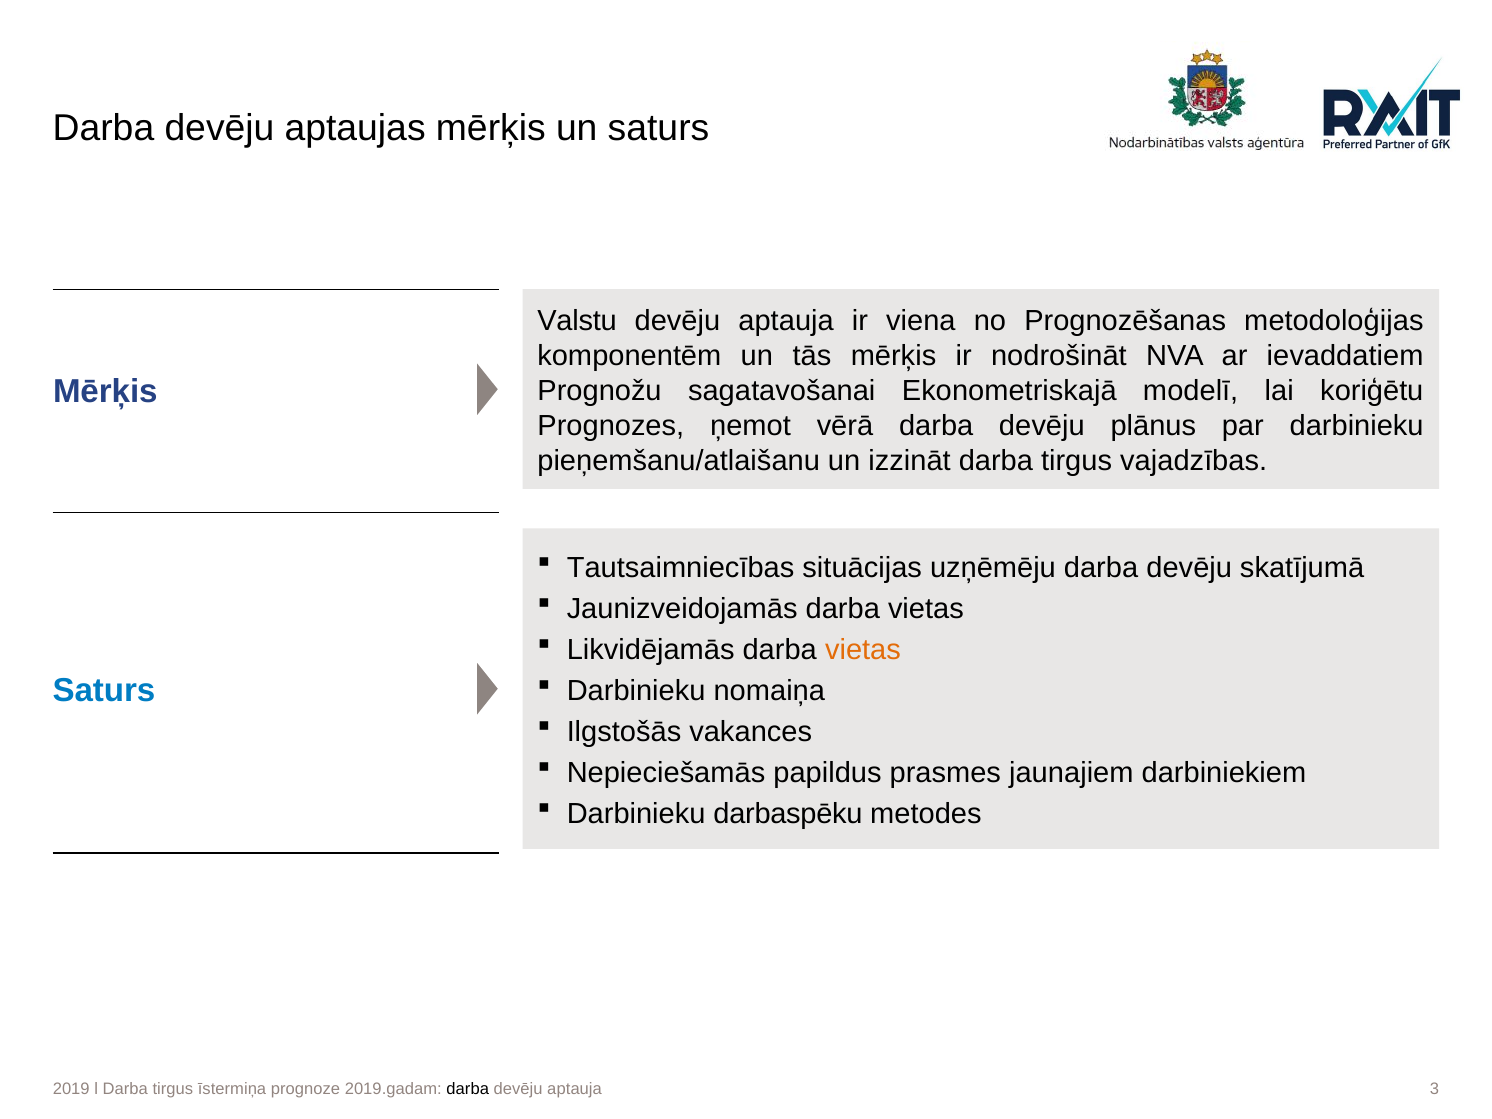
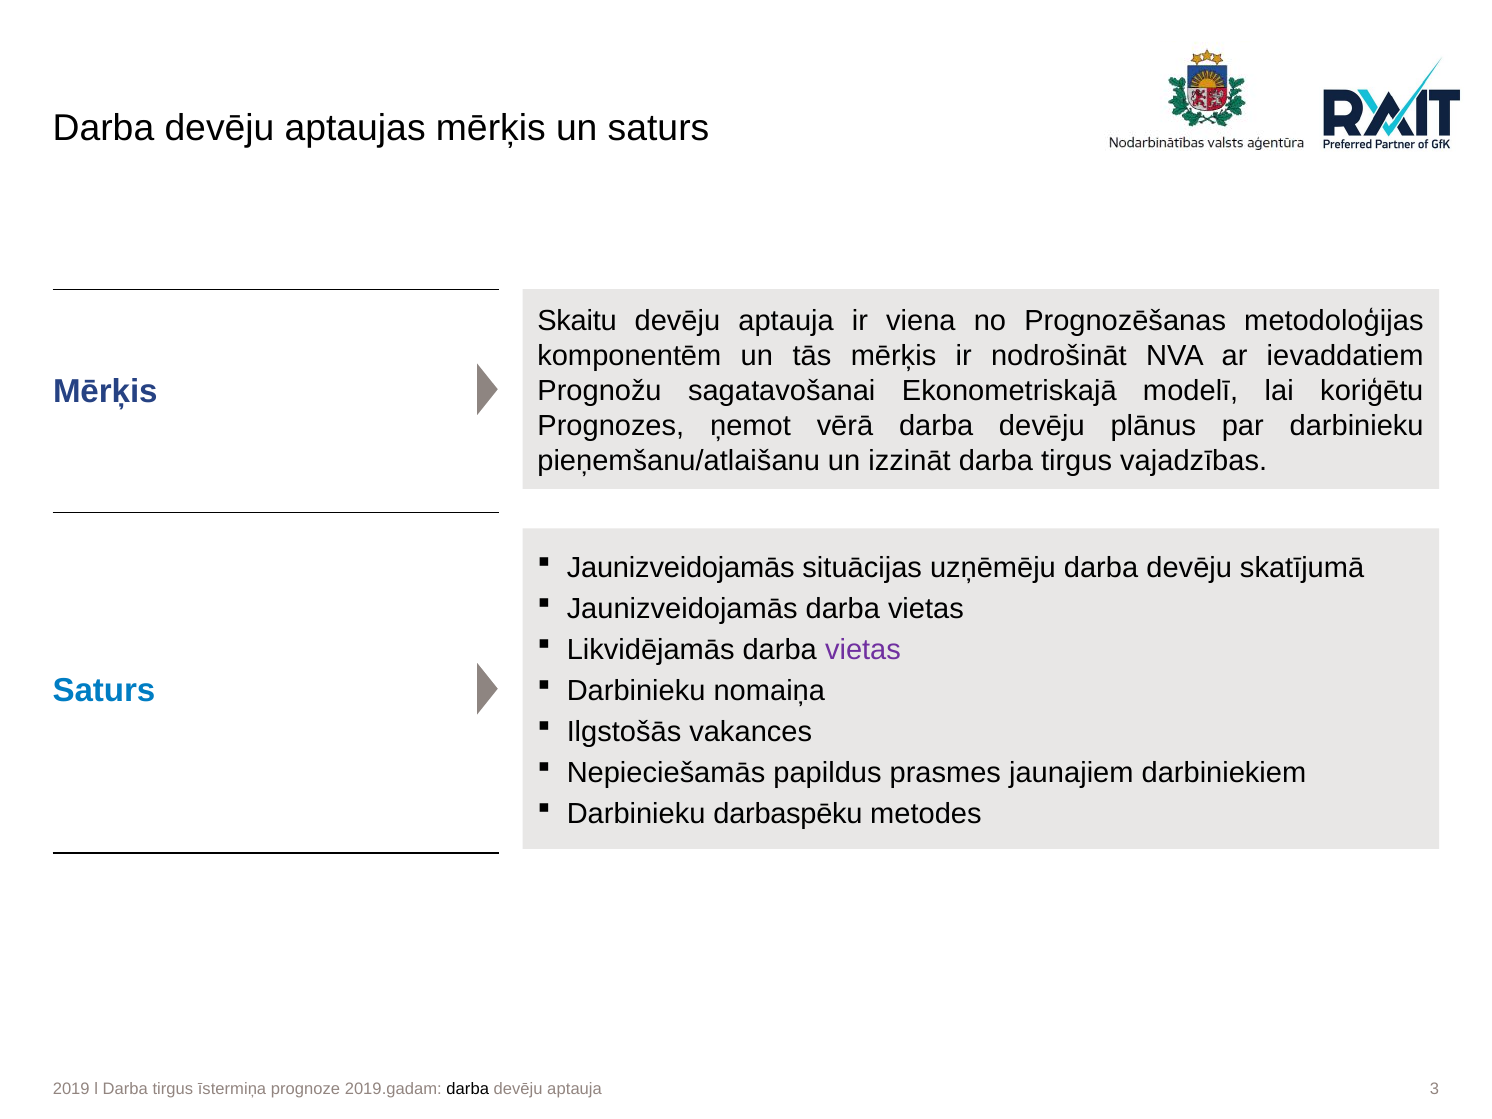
Valstu: Valstu -> Skaitu
Tautsaimniecības at (681, 567): Tautsaimniecības -> Jaunizveidojamās
vietas at (863, 650) colour: orange -> purple
